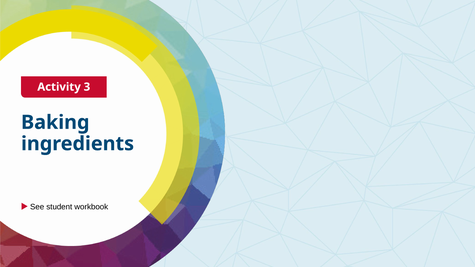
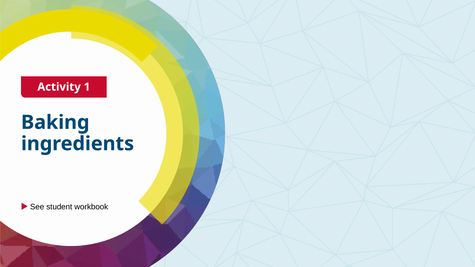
3: 3 -> 1
